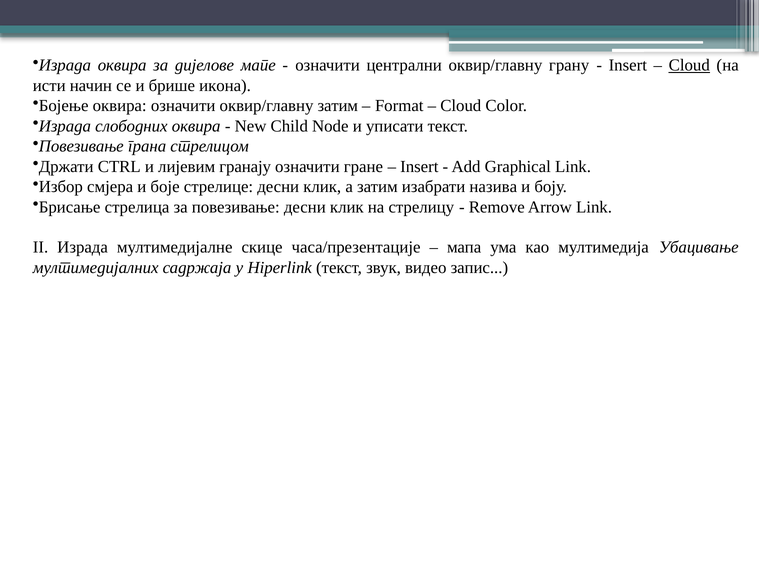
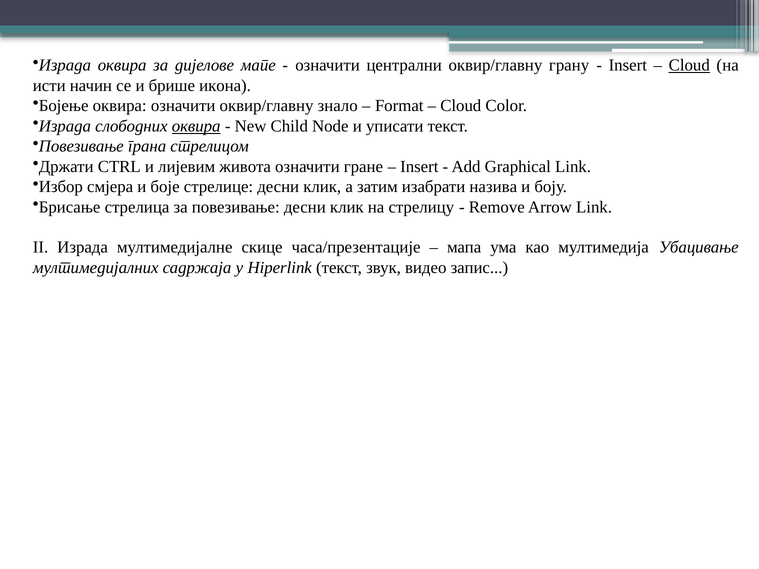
оквир/главну затим: затим -> знало
оквира at (196, 126) underline: none -> present
гранају: гранају -> живота
